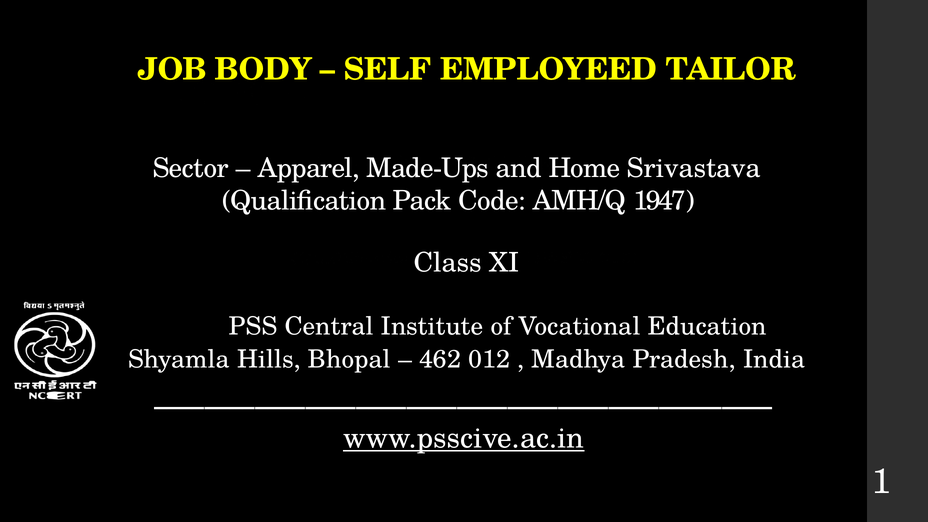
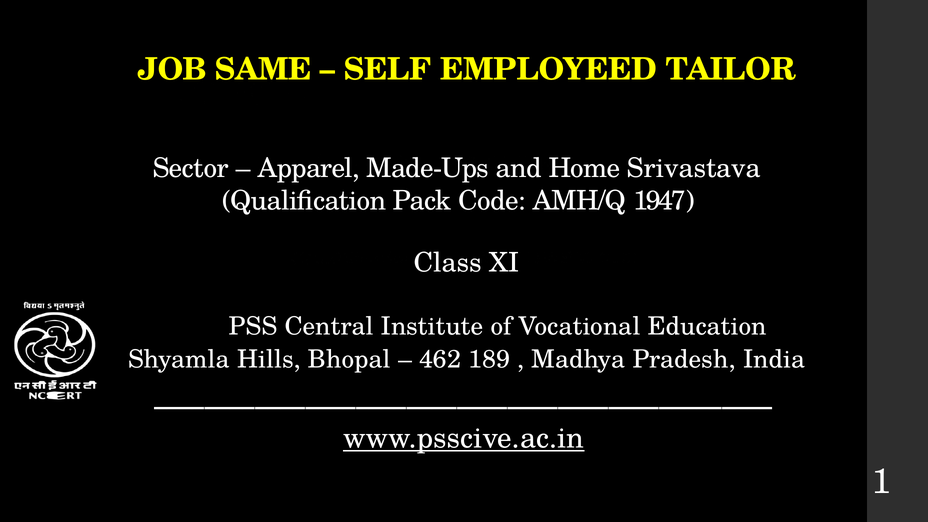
BODY: BODY -> SAME
012: 012 -> 189
